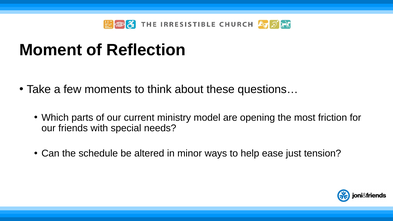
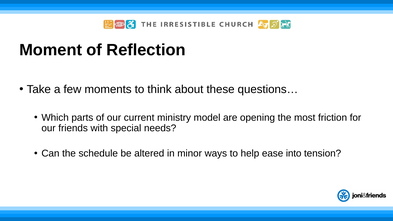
just: just -> into
